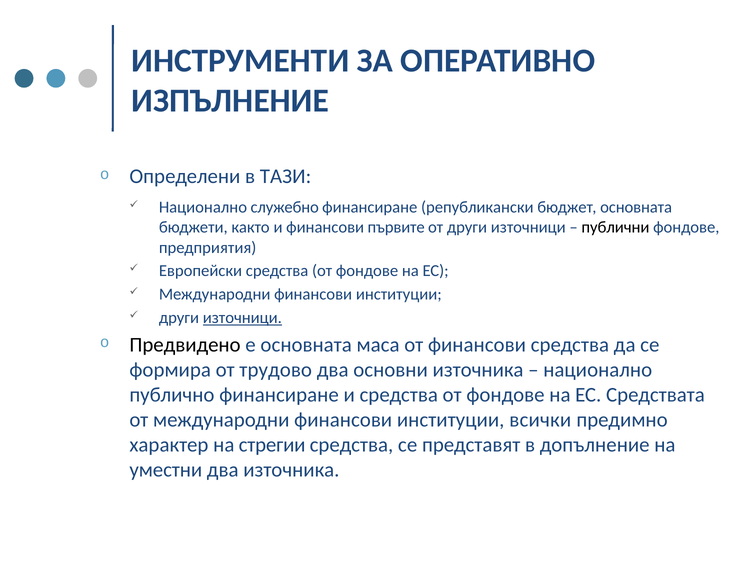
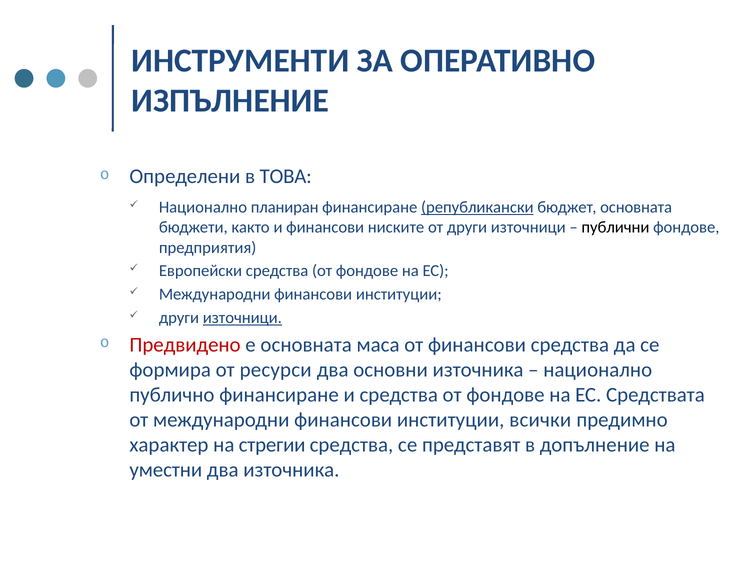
ТАЗИ: ТАЗИ -> ТОВА
служебно: служебно -> планиран
републикански underline: none -> present
първите: първите -> ниските
Предвидено colour: black -> red
трудово: трудово -> ресурси
